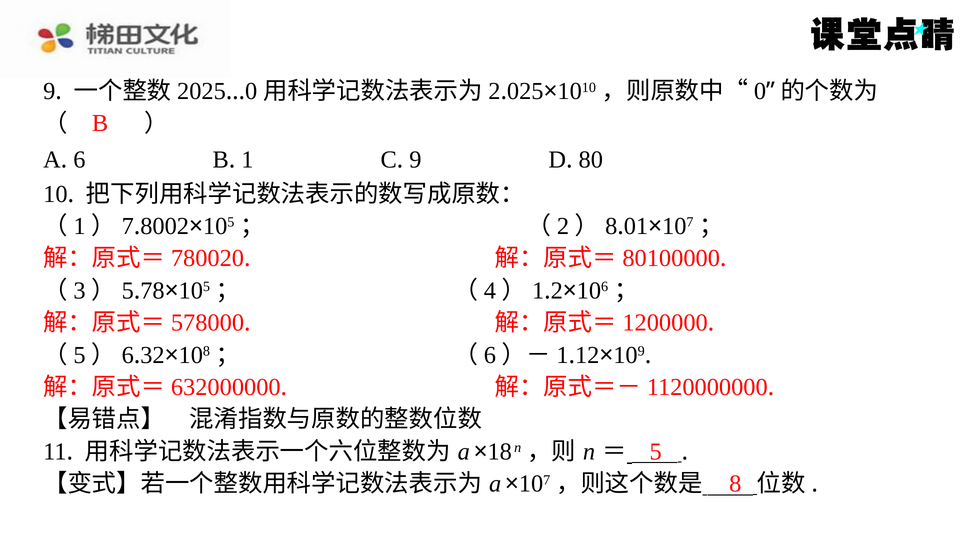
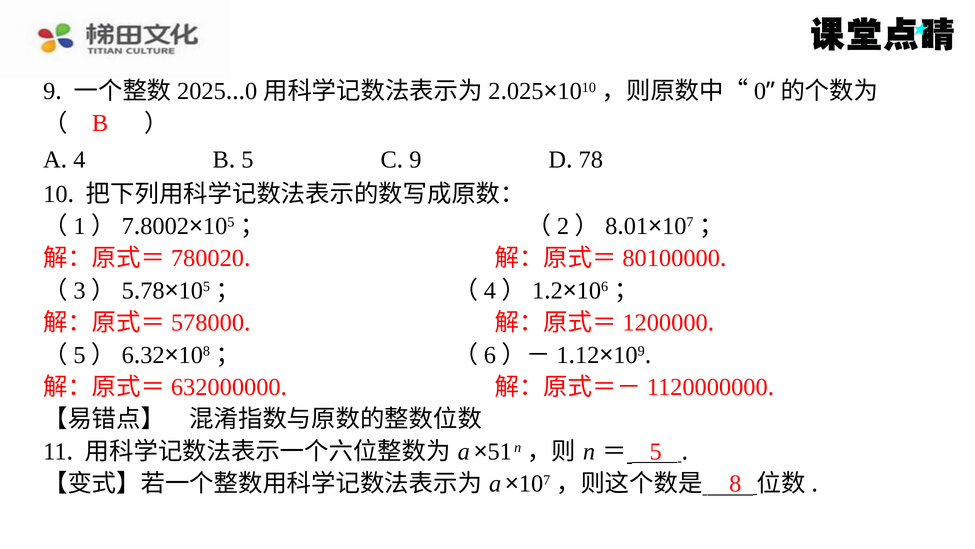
6: 6 -> 4
1 at (247, 160): 1 -> 5
80 at (591, 160): 80 -> 78
18: 18 -> 51
